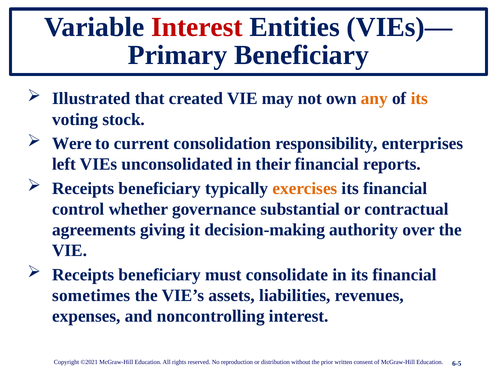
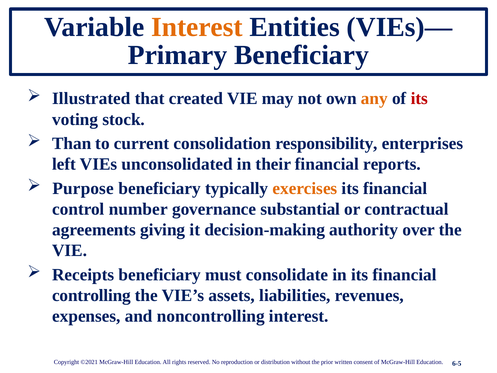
Interest at (197, 27) colour: red -> orange
its at (419, 99) colour: orange -> red
Were: Were -> Than
Receipts at (83, 188): Receipts -> Purpose
whether: whether -> number
sometimes: sometimes -> controlling
